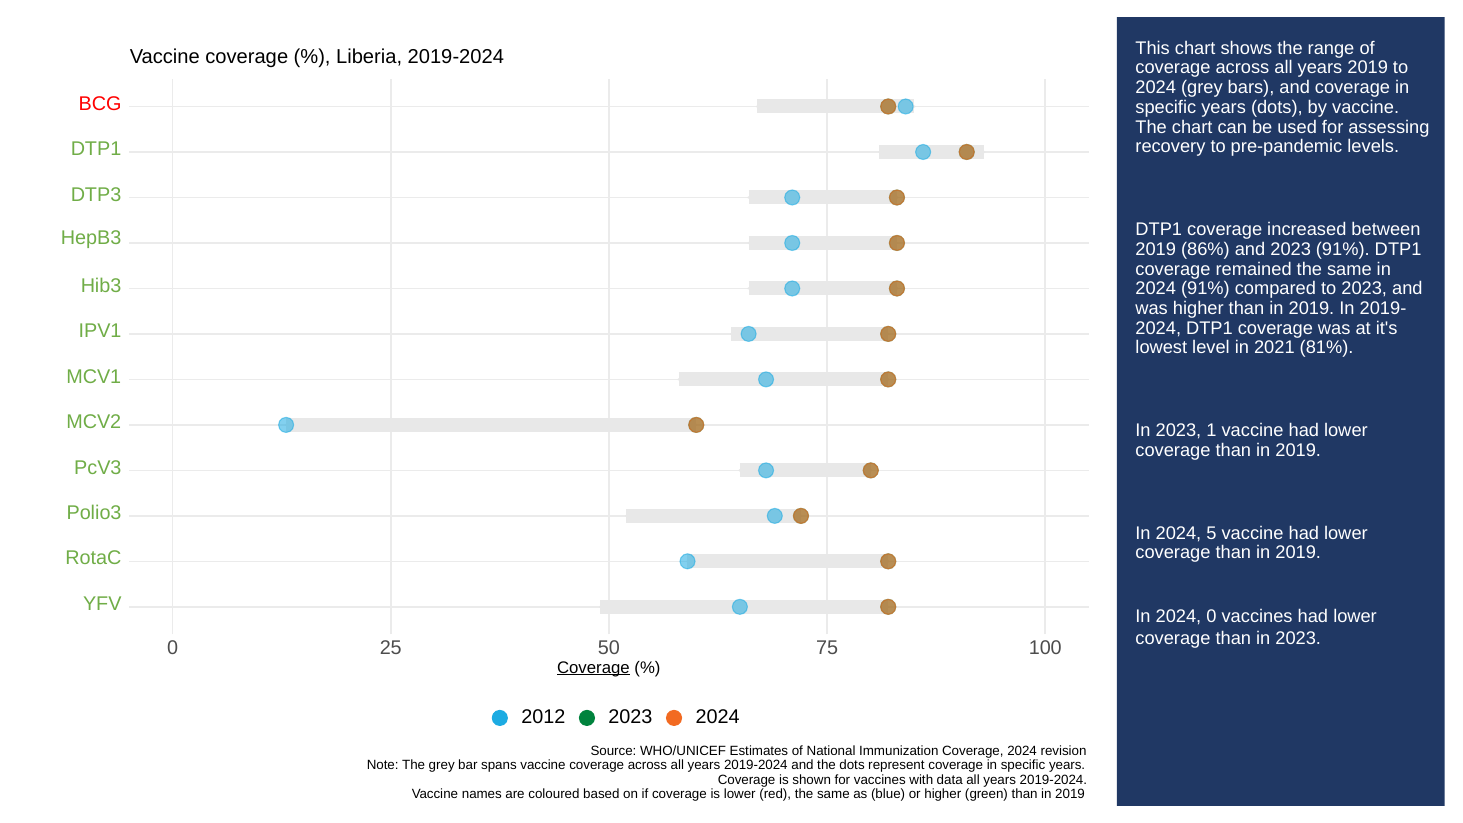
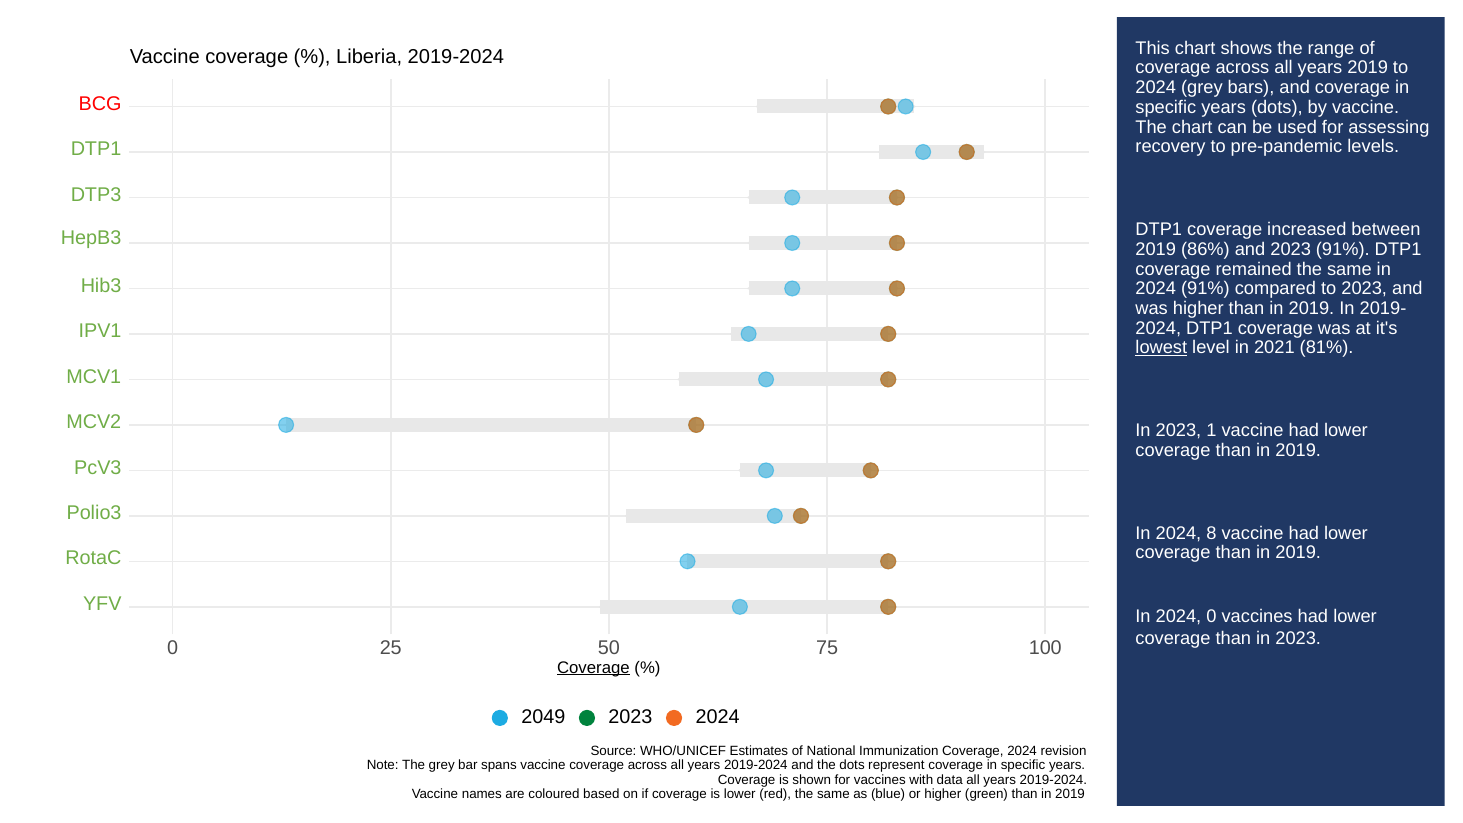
lowest underline: none -> present
5: 5 -> 8
2012: 2012 -> 2049
